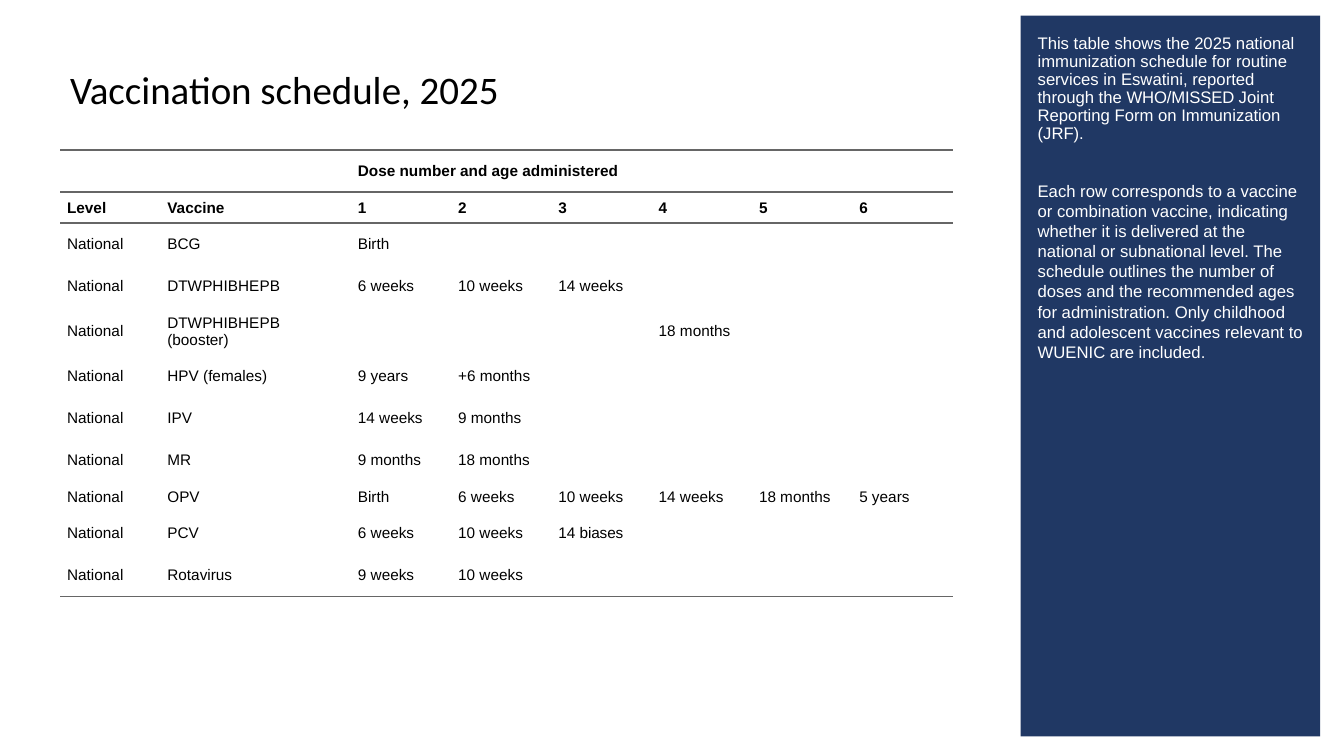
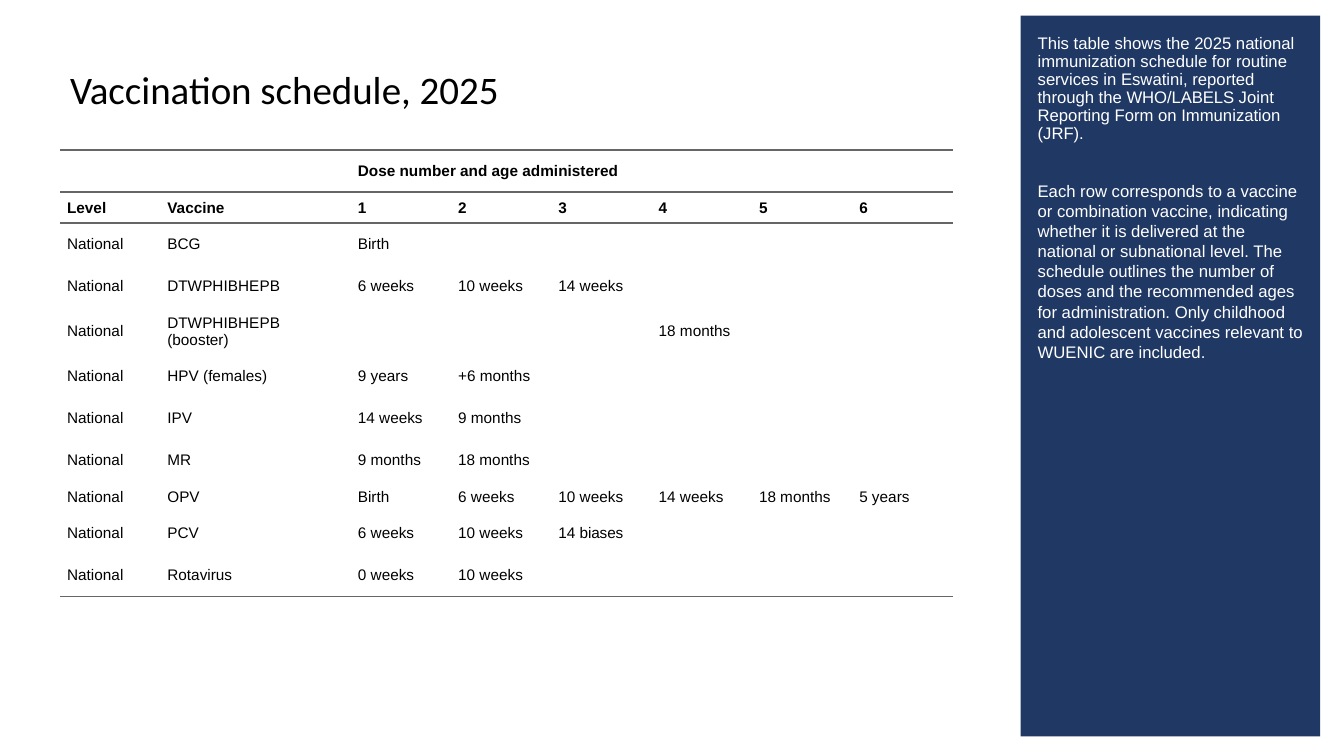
WHO/MISSED: WHO/MISSED -> WHO/LABELS
Rotavirus 9: 9 -> 0
